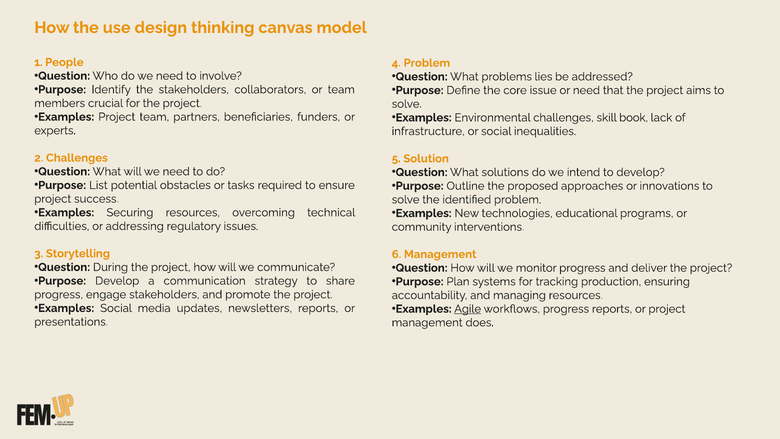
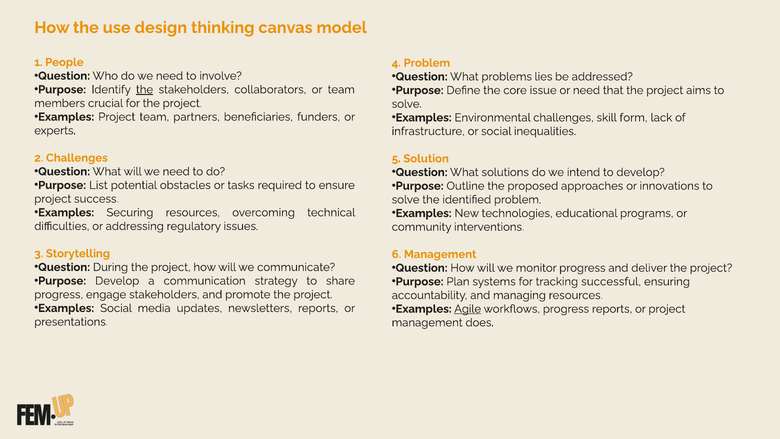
the at (145, 89) underline: none -> present
book: book -> form
production: production -> successful
